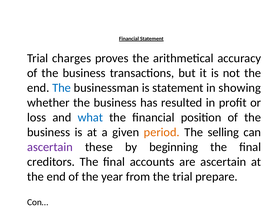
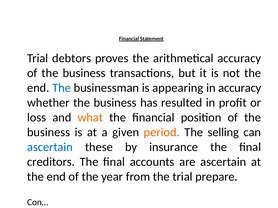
charges: charges -> debtors
is statement: statement -> appearing
in showing: showing -> accuracy
what colour: blue -> orange
ascertain at (50, 147) colour: purple -> blue
beginning: beginning -> insurance
